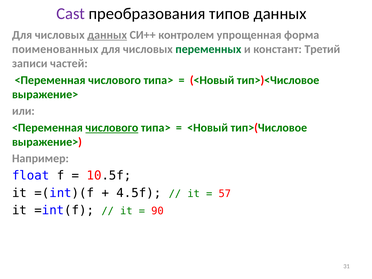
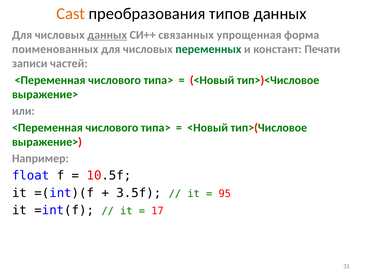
Cast colour: purple -> orange
контролем: контролем -> связанных
Третий: Третий -> Печати
числового at (112, 128) underline: present -> none
4.5f: 4.5f -> 3.5f
57: 57 -> 95
90: 90 -> 17
